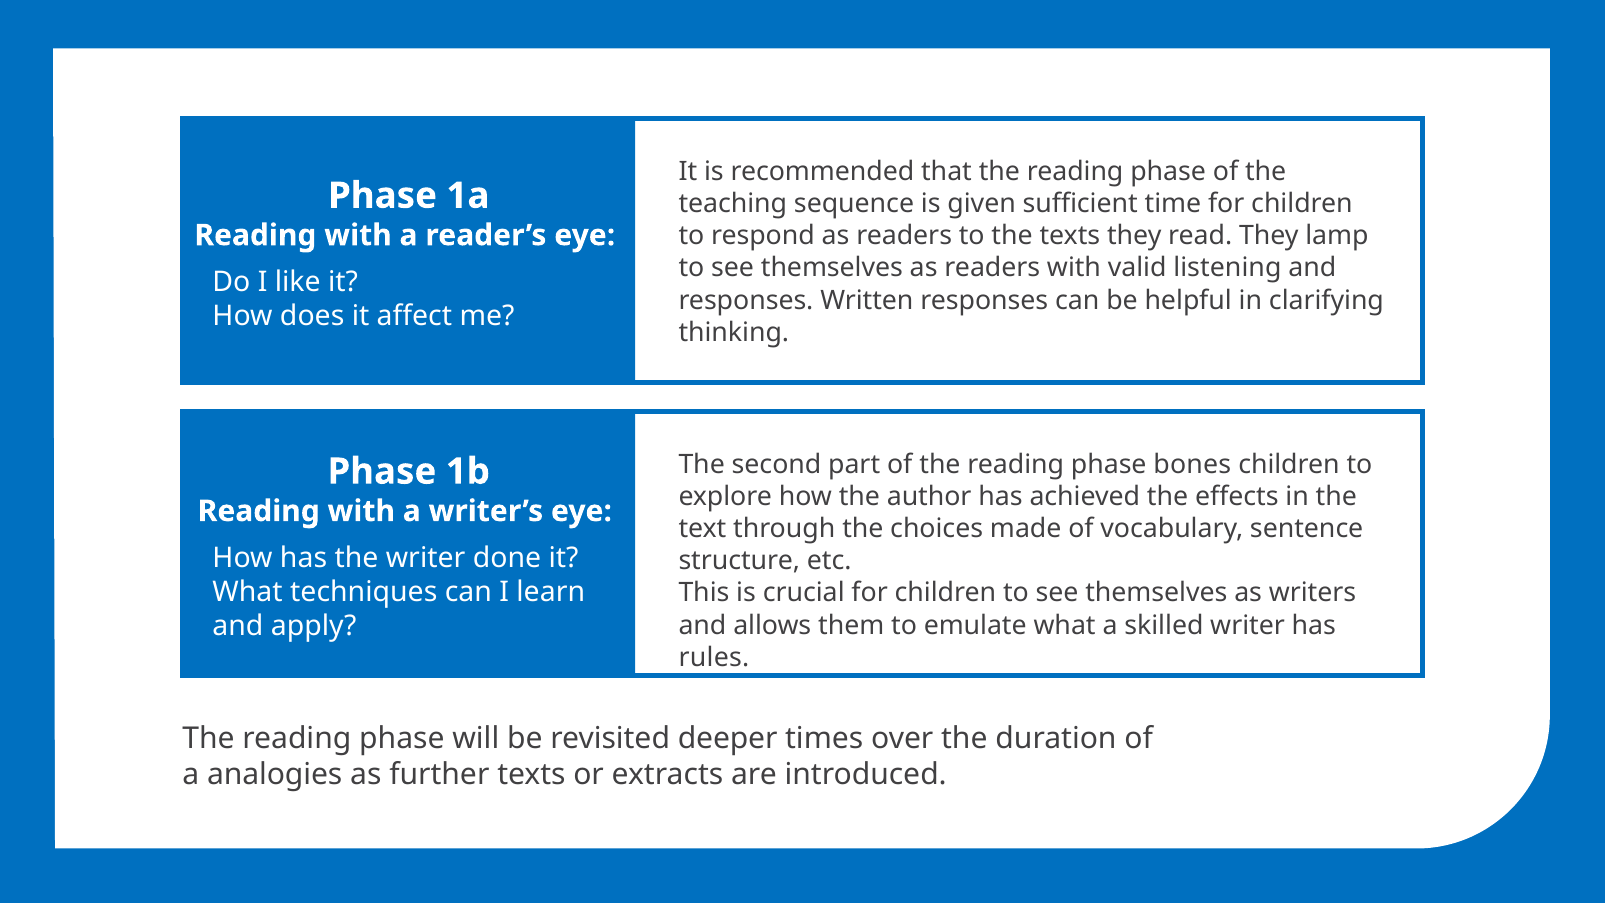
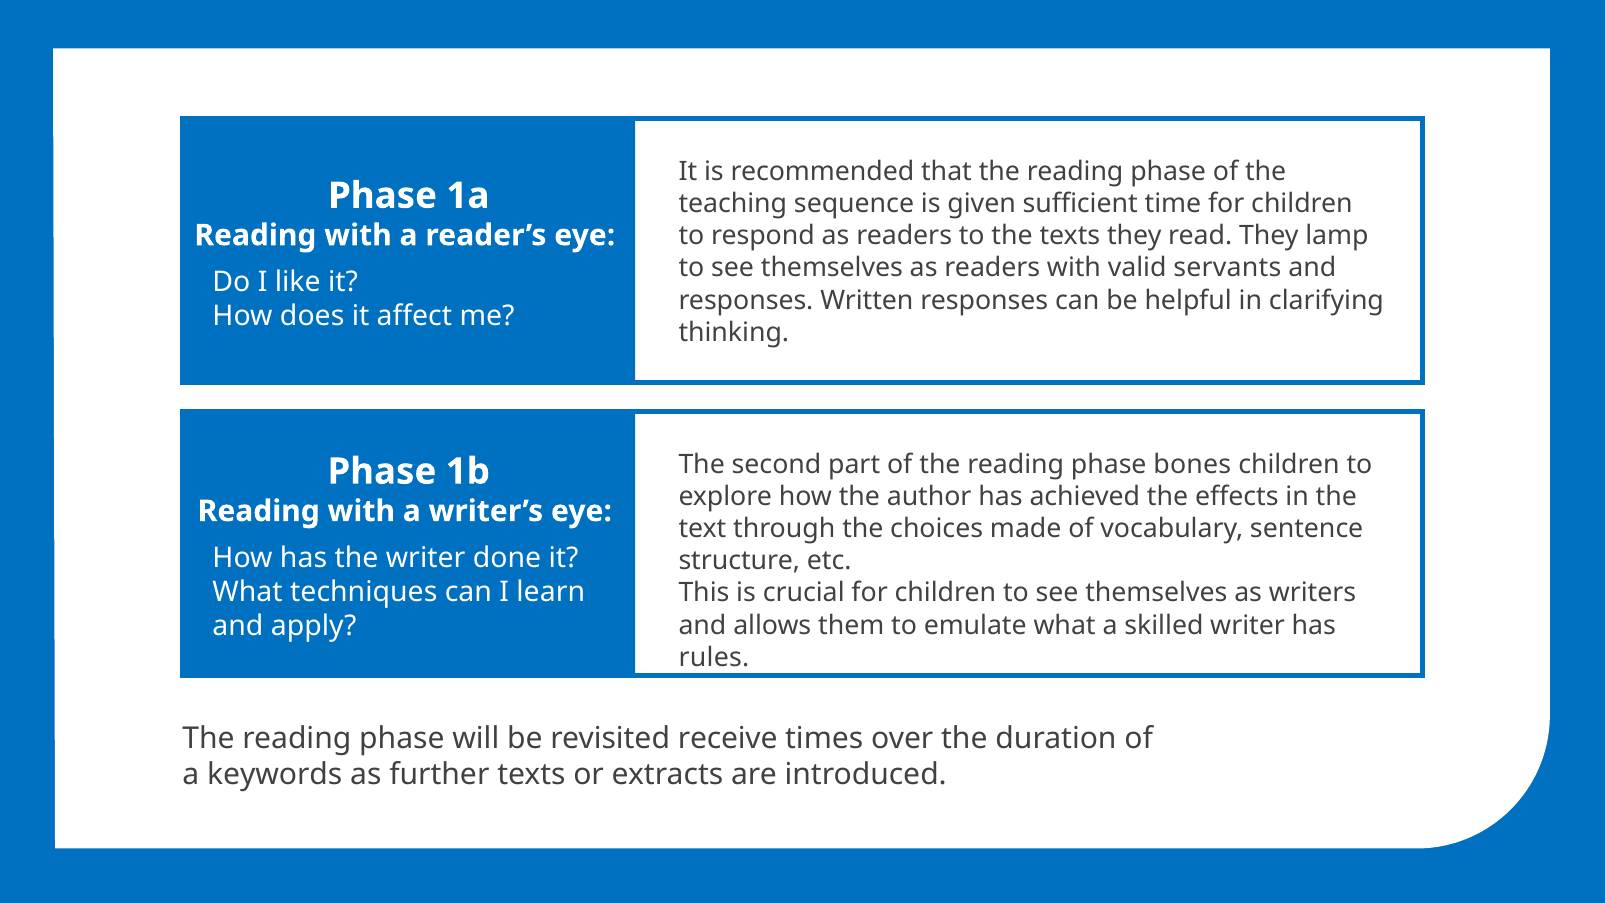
listening: listening -> servants
deeper: deeper -> receive
analogies: analogies -> keywords
